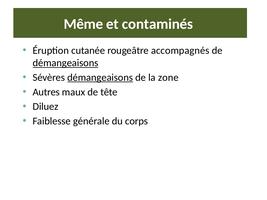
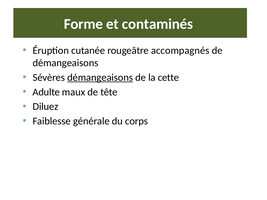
Même: Même -> Forme
démangeaisons at (66, 63) underline: present -> none
zone: zone -> cette
Autres: Autres -> Adulte
